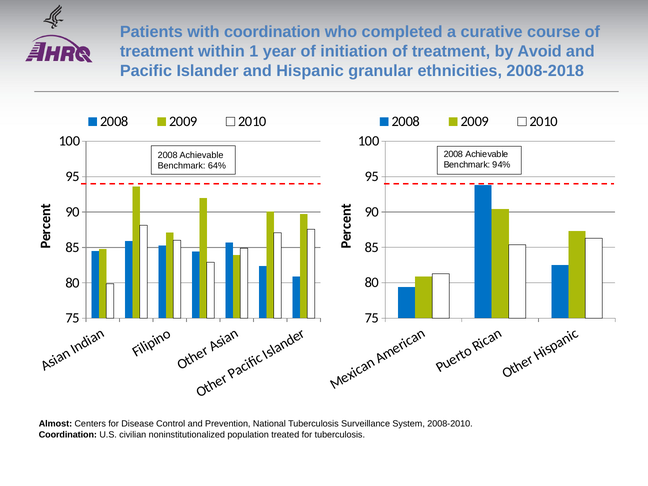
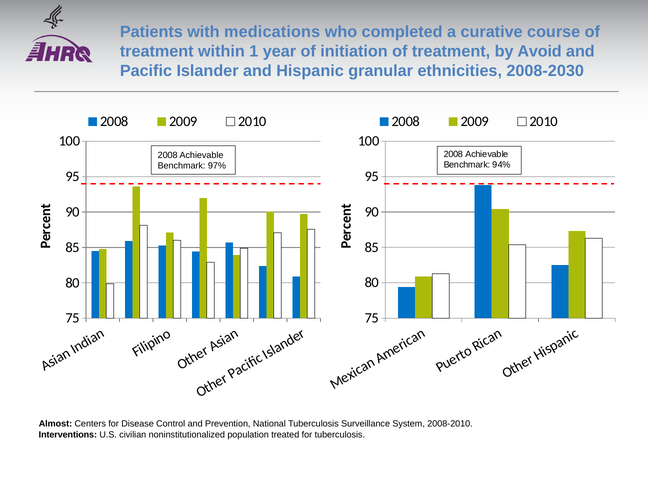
with coordination: coordination -> medications
2008-2018: 2008-2018 -> 2008-2030
64%: 64% -> 97%
Coordination at (68, 435): Coordination -> Interventions
